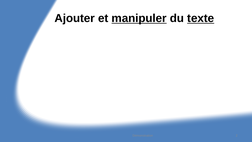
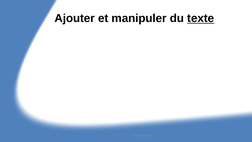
manipuler underline: present -> none
